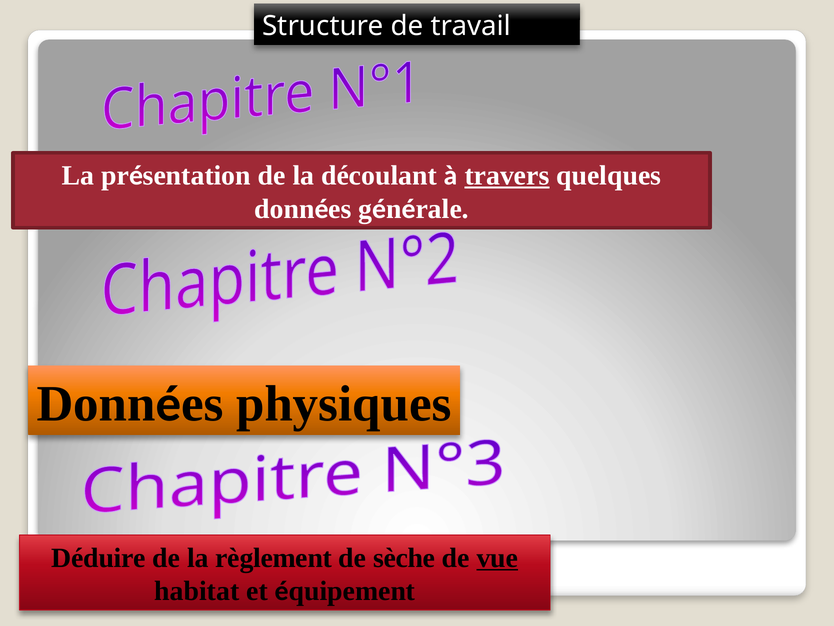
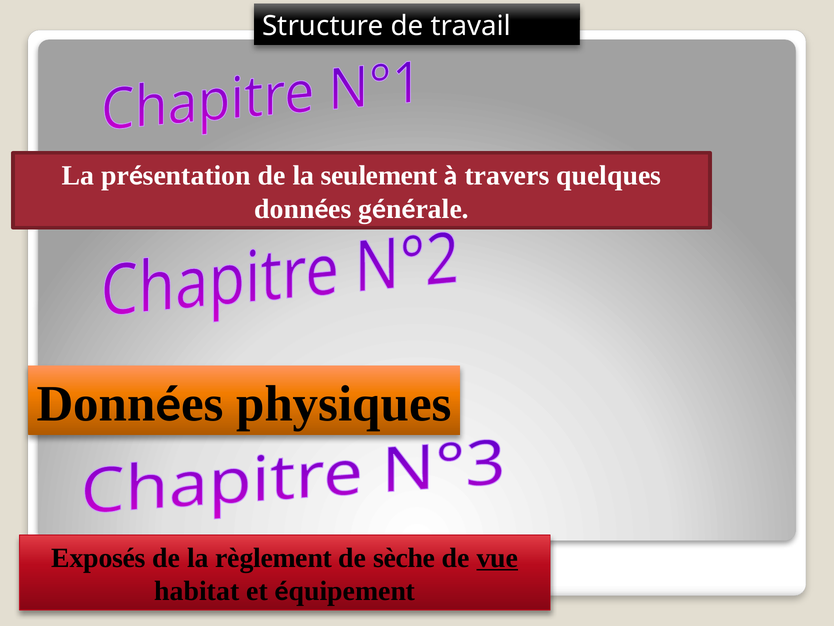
découlant: découlant -> seulement
travers underline: present -> none
Déduire: Déduire -> Exposés
